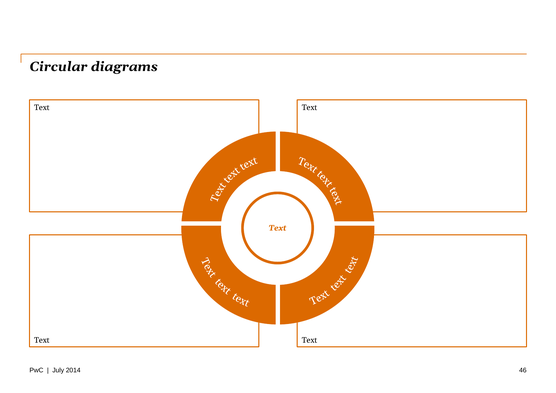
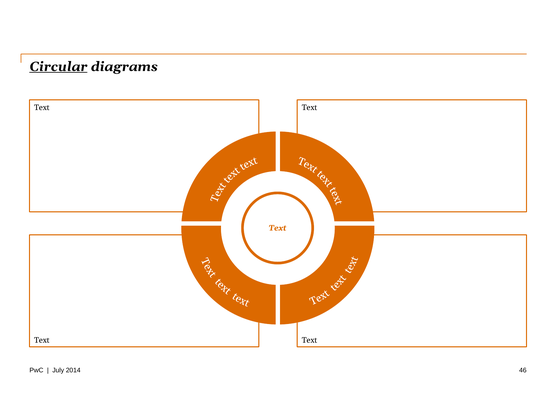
Circular underline: none -> present
